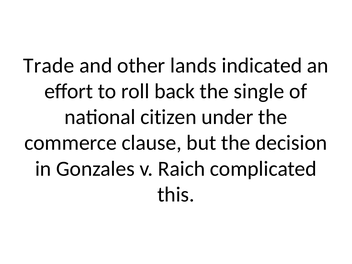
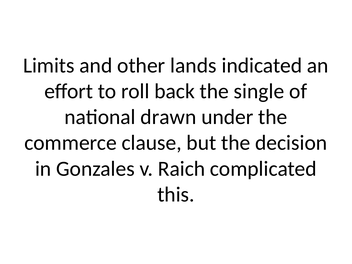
Trade: Trade -> Limits
citizen: citizen -> drawn
